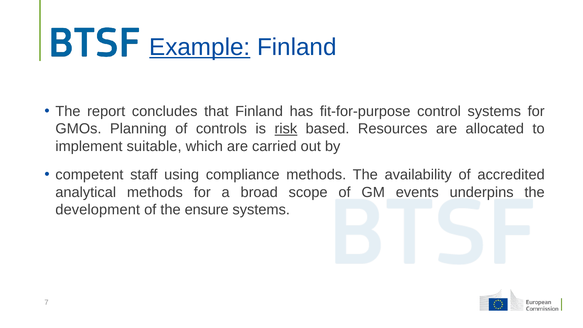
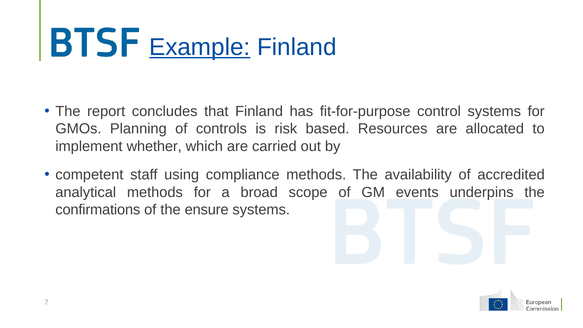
risk underline: present -> none
suitable: suitable -> whether
development: development -> confirmations
